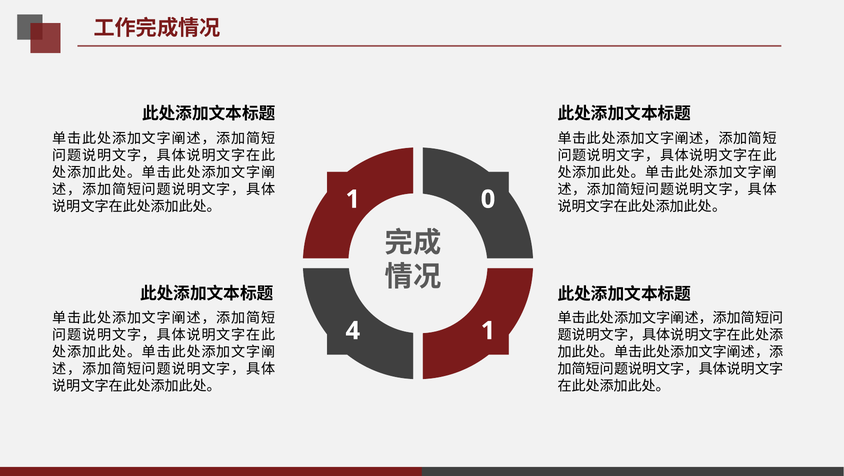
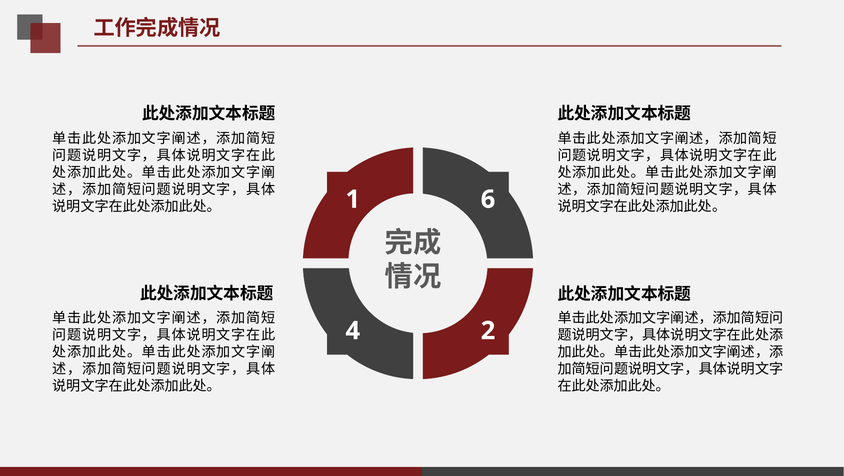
0: 0 -> 6
4 1: 1 -> 2
